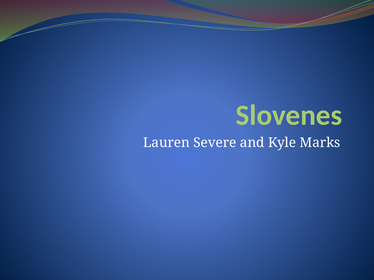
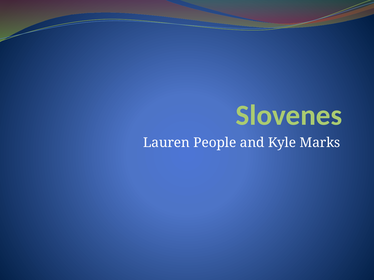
Severe: Severe -> People
